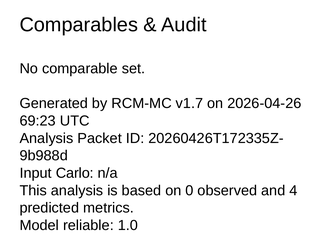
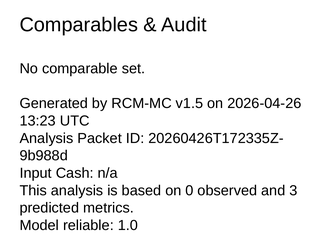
v1.7: v1.7 -> v1.5
69:23: 69:23 -> 13:23
Carlo: Carlo -> Cash
4: 4 -> 3
